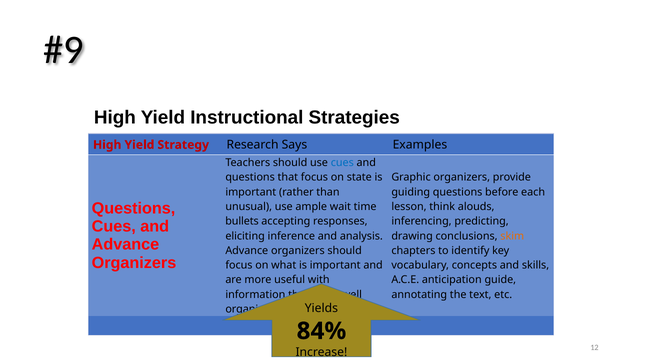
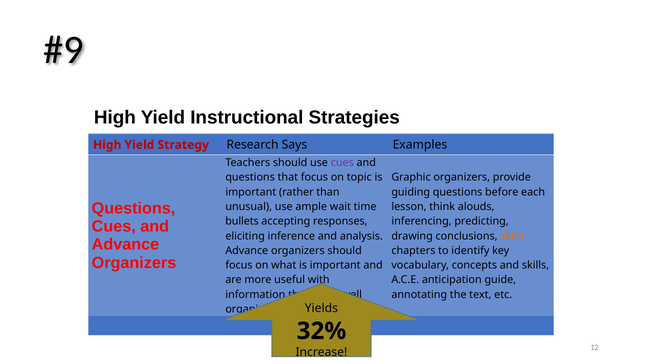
cues at (342, 163) colour: blue -> purple
state: state -> topic
84%: 84% -> 32%
